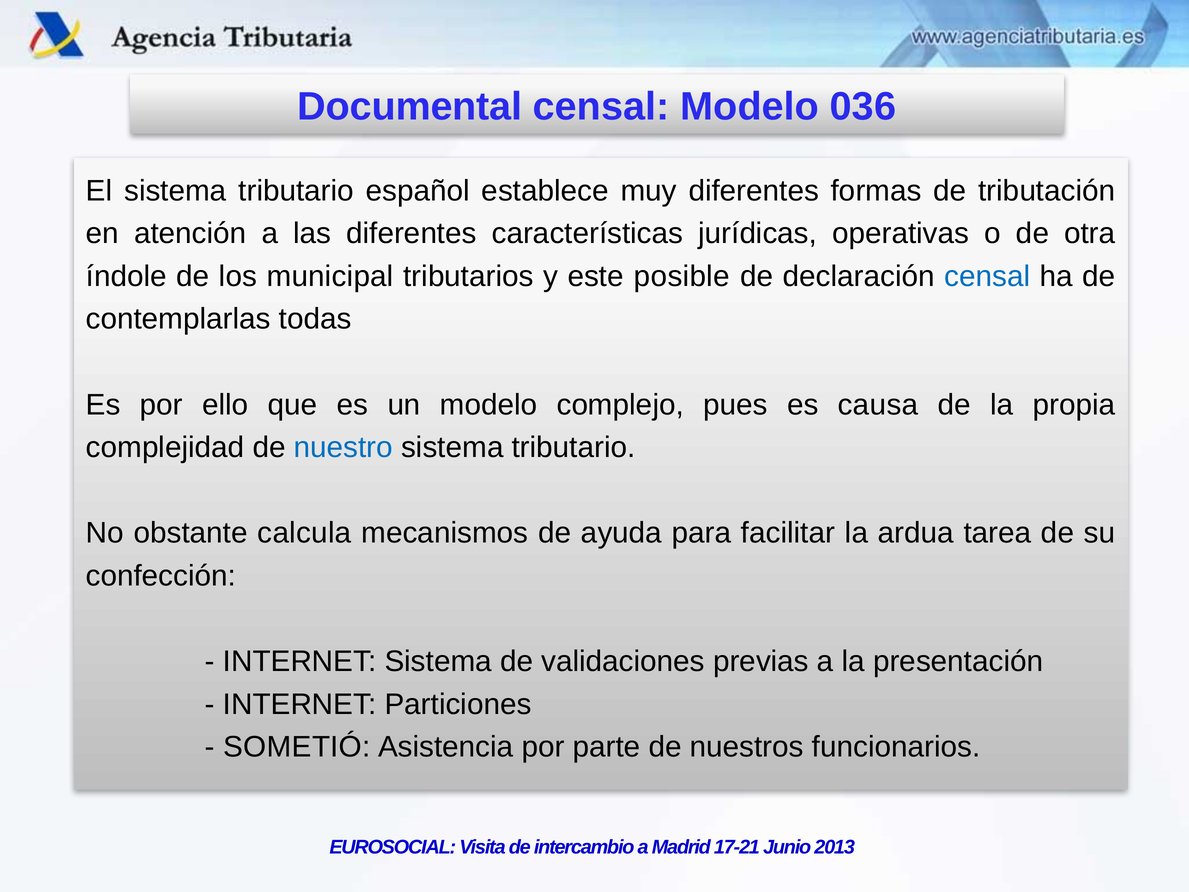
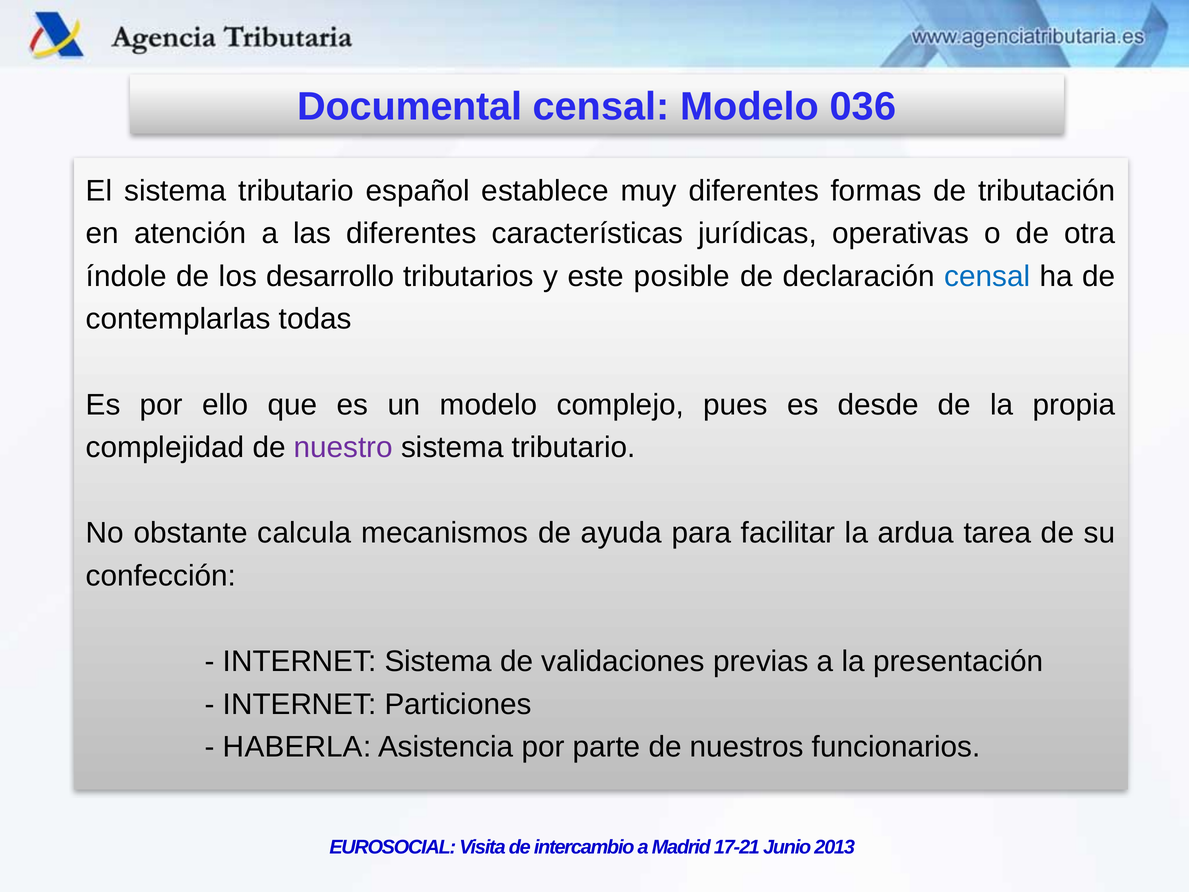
municipal: municipal -> desarrollo
causa: causa -> desde
nuestro colour: blue -> purple
SOMETIÓ: SOMETIÓ -> HABERLA
